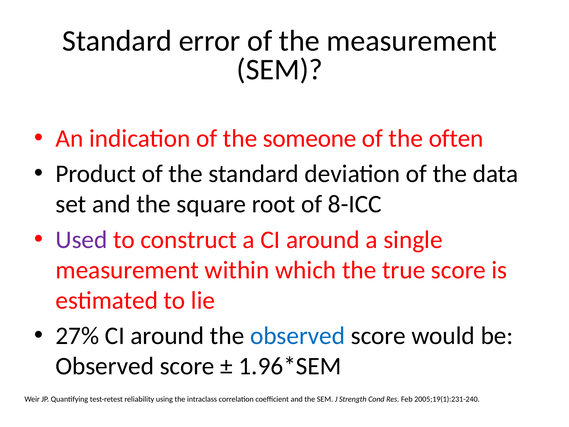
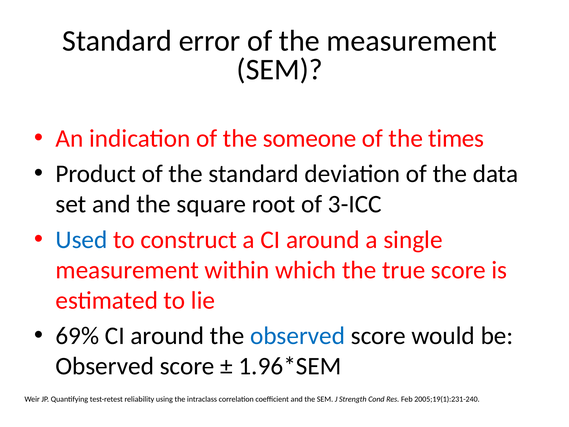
often: often -> times
8-ICC: 8-ICC -> 3-ICC
Used colour: purple -> blue
27%: 27% -> 69%
